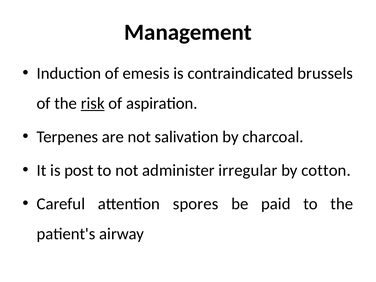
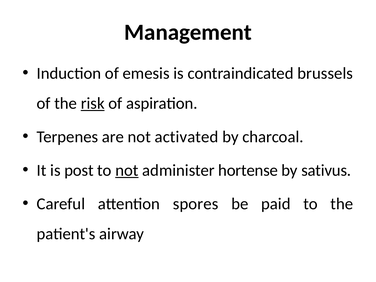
salivation: salivation -> activated
not at (127, 170) underline: none -> present
irregular: irregular -> hortense
cotton: cotton -> sativus
